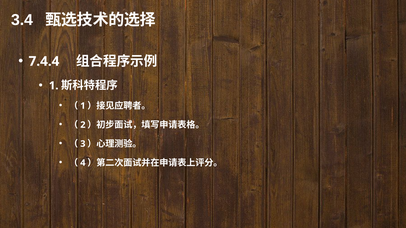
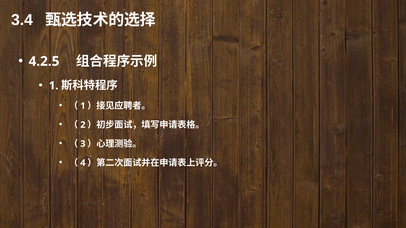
7.4.4: 7.4.4 -> 4.2.5
